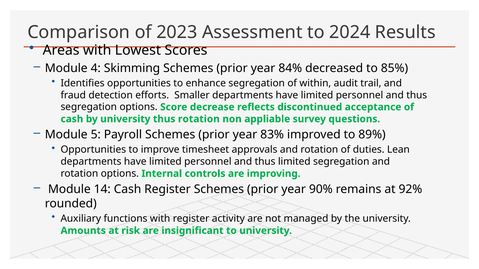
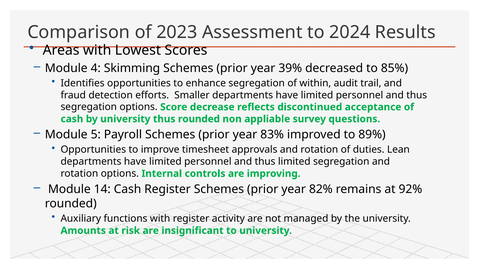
84%: 84% -> 39%
thus rotation: rotation -> rounded
90%: 90% -> 82%
